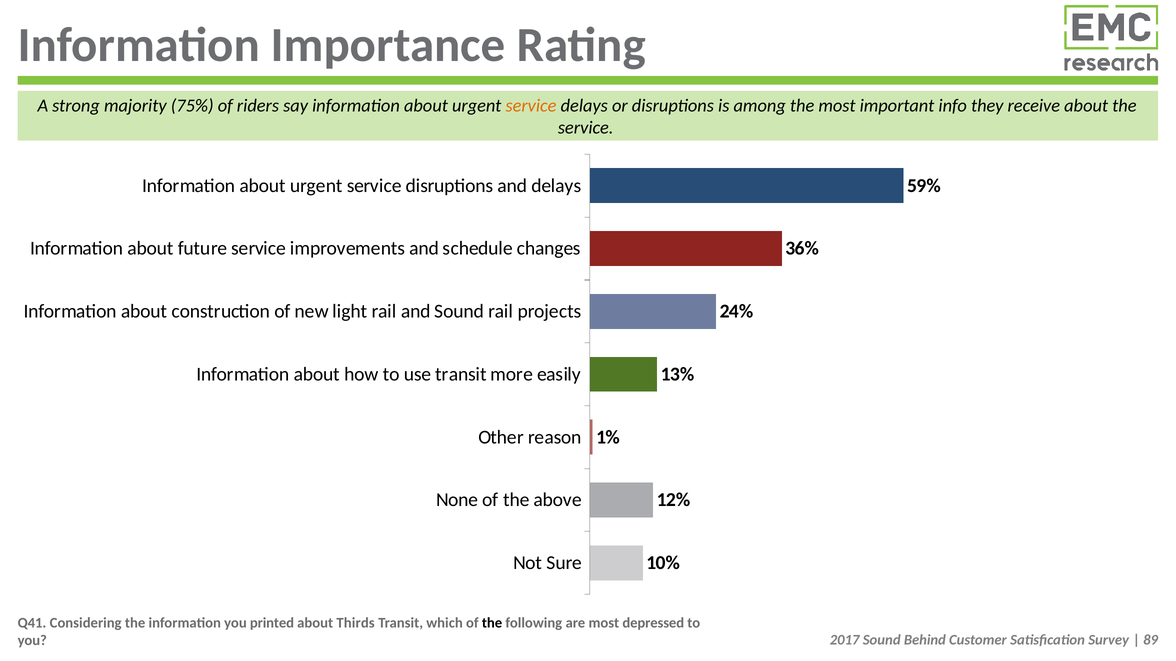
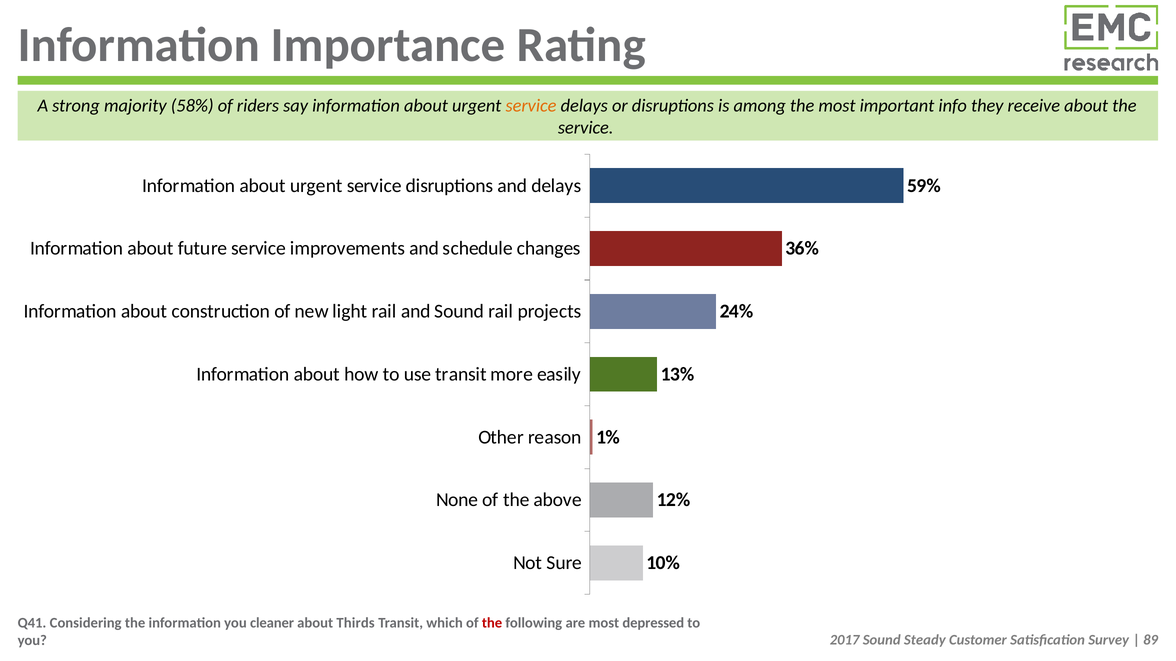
75%: 75% -> 58%
printed: printed -> cleaner
the at (492, 623) colour: black -> red
Behind: Behind -> Steady
